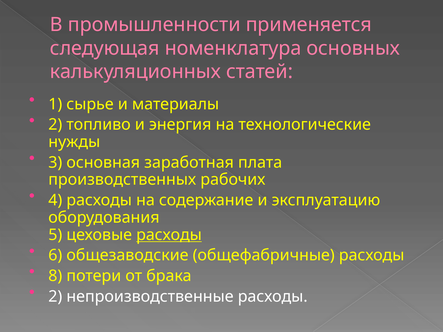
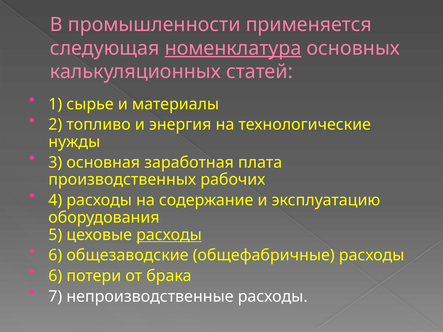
номенклатура underline: none -> present
8 at (55, 276): 8 -> 6
2 at (55, 297): 2 -> 7
